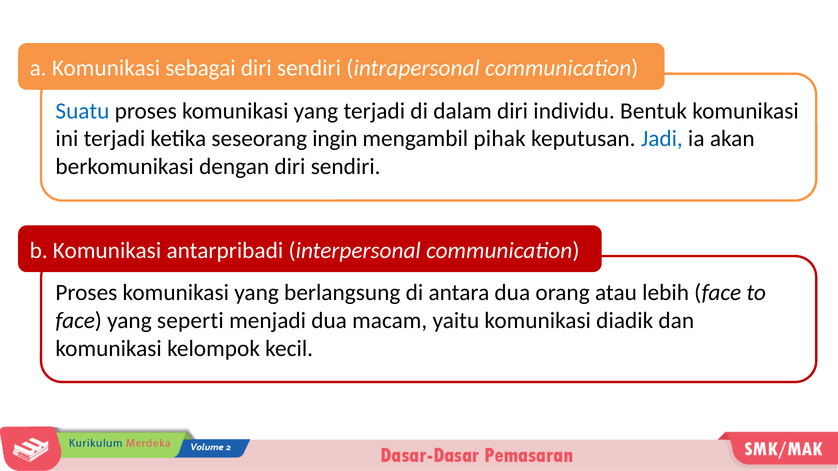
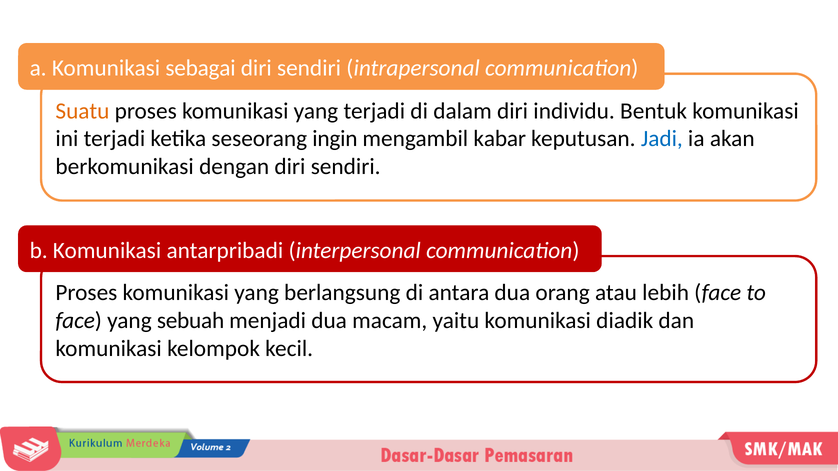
Suatu colour: blue -> orange
pihak: pihak -> kabar
seperti: seperti -> sebuah
